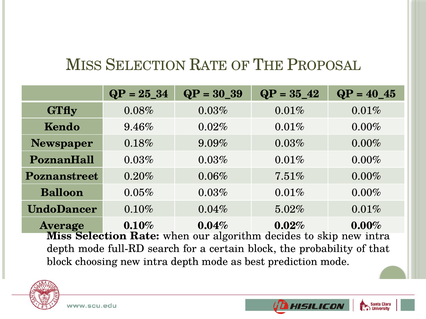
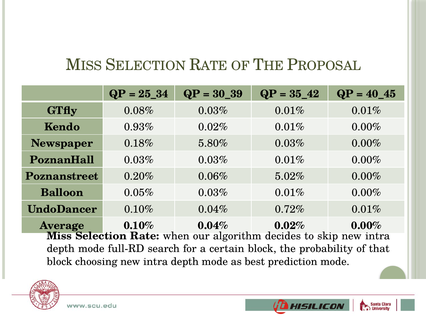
9.46%: 9.46% -> 0.93%
9.09%: 9.09% -> 5.80%
7.51%: 7.51% -> 5.02%
5.02%: 5.02% -> 0.72%
